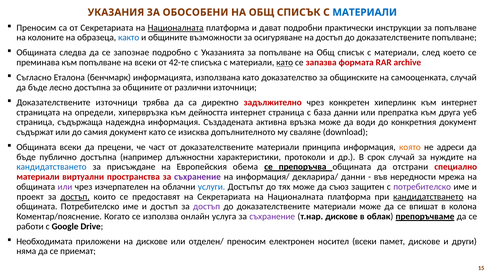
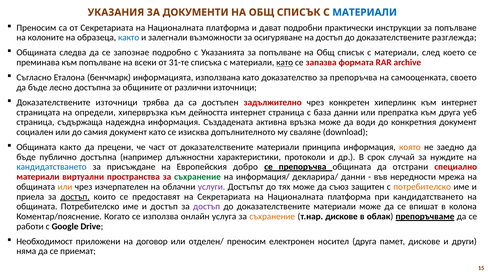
ОБОСОБЕНИ: ОБОСОБЕНИ -> ДОКУМЕНТИ
Националната at (176, 28) underline: present -> none
и общините: общините -> залегнали
доказателствените попълване: попълване -> разглежда
42-те: 42-те -> 31-те
за общинските: общинските -> препоръчва
самооценката случай: случай -> своето
директно: директно -> достъпен
съдържат: съдържат -> социален
Общината всеки: всеки -> както
адреси: адреси -> заедно
обема: обема -> добро
съхранение at (197, 177) colour: purple -> green
или at (65, 186) colour: purple -> orange
услуги colour: blue -> purple
потребителско at (422, 186) colour: purple -> orange
проект: проект -> приела
кандидатстването at (428, 196) underline: present -> none
съхранение at (272, 216) colour: purple -> orange
Необходимата: Необходимата -> Необходимост
на дискове: дискове -> договор
носител всеки: всеки -> друга
